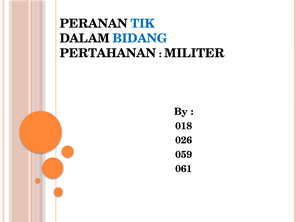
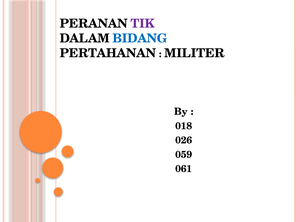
TIK colour: blue -> purple
